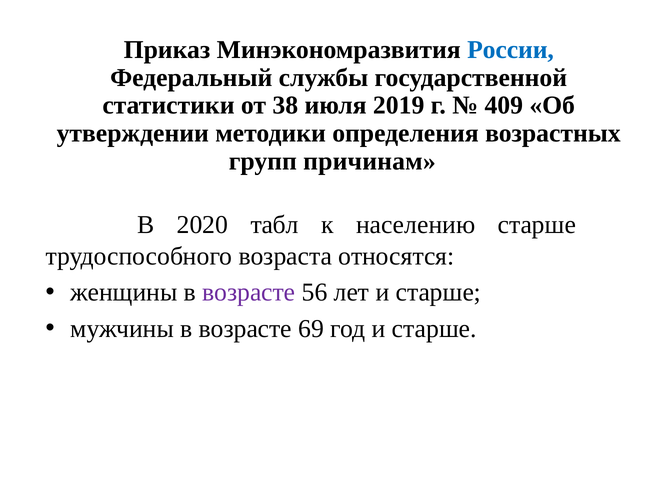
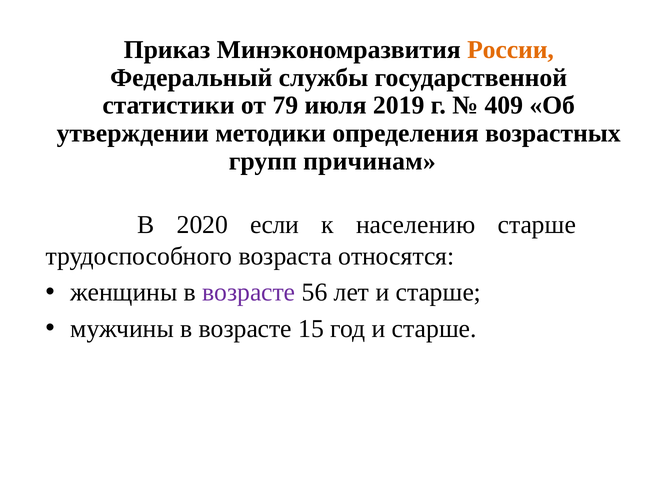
России colour: blue -> orange
38: 38 -> 79
табл: табл -> если
69: 69 -> 15
